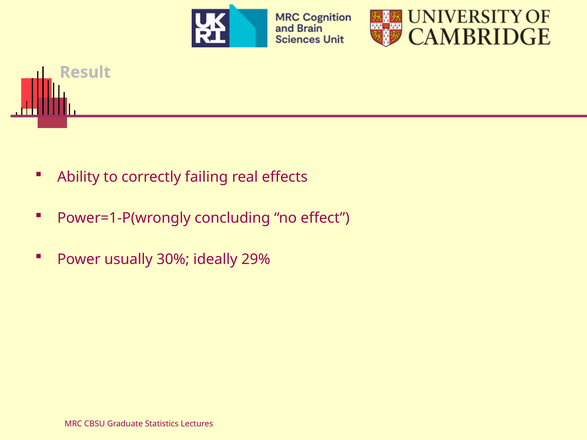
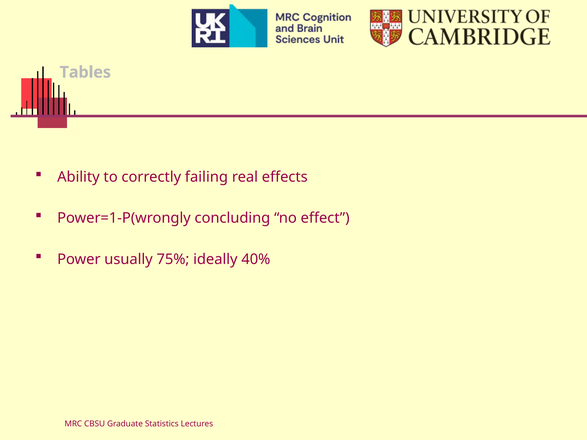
Result: Result -> Tables
30%: 30% -> 75%
29%: 29% -> 40%
